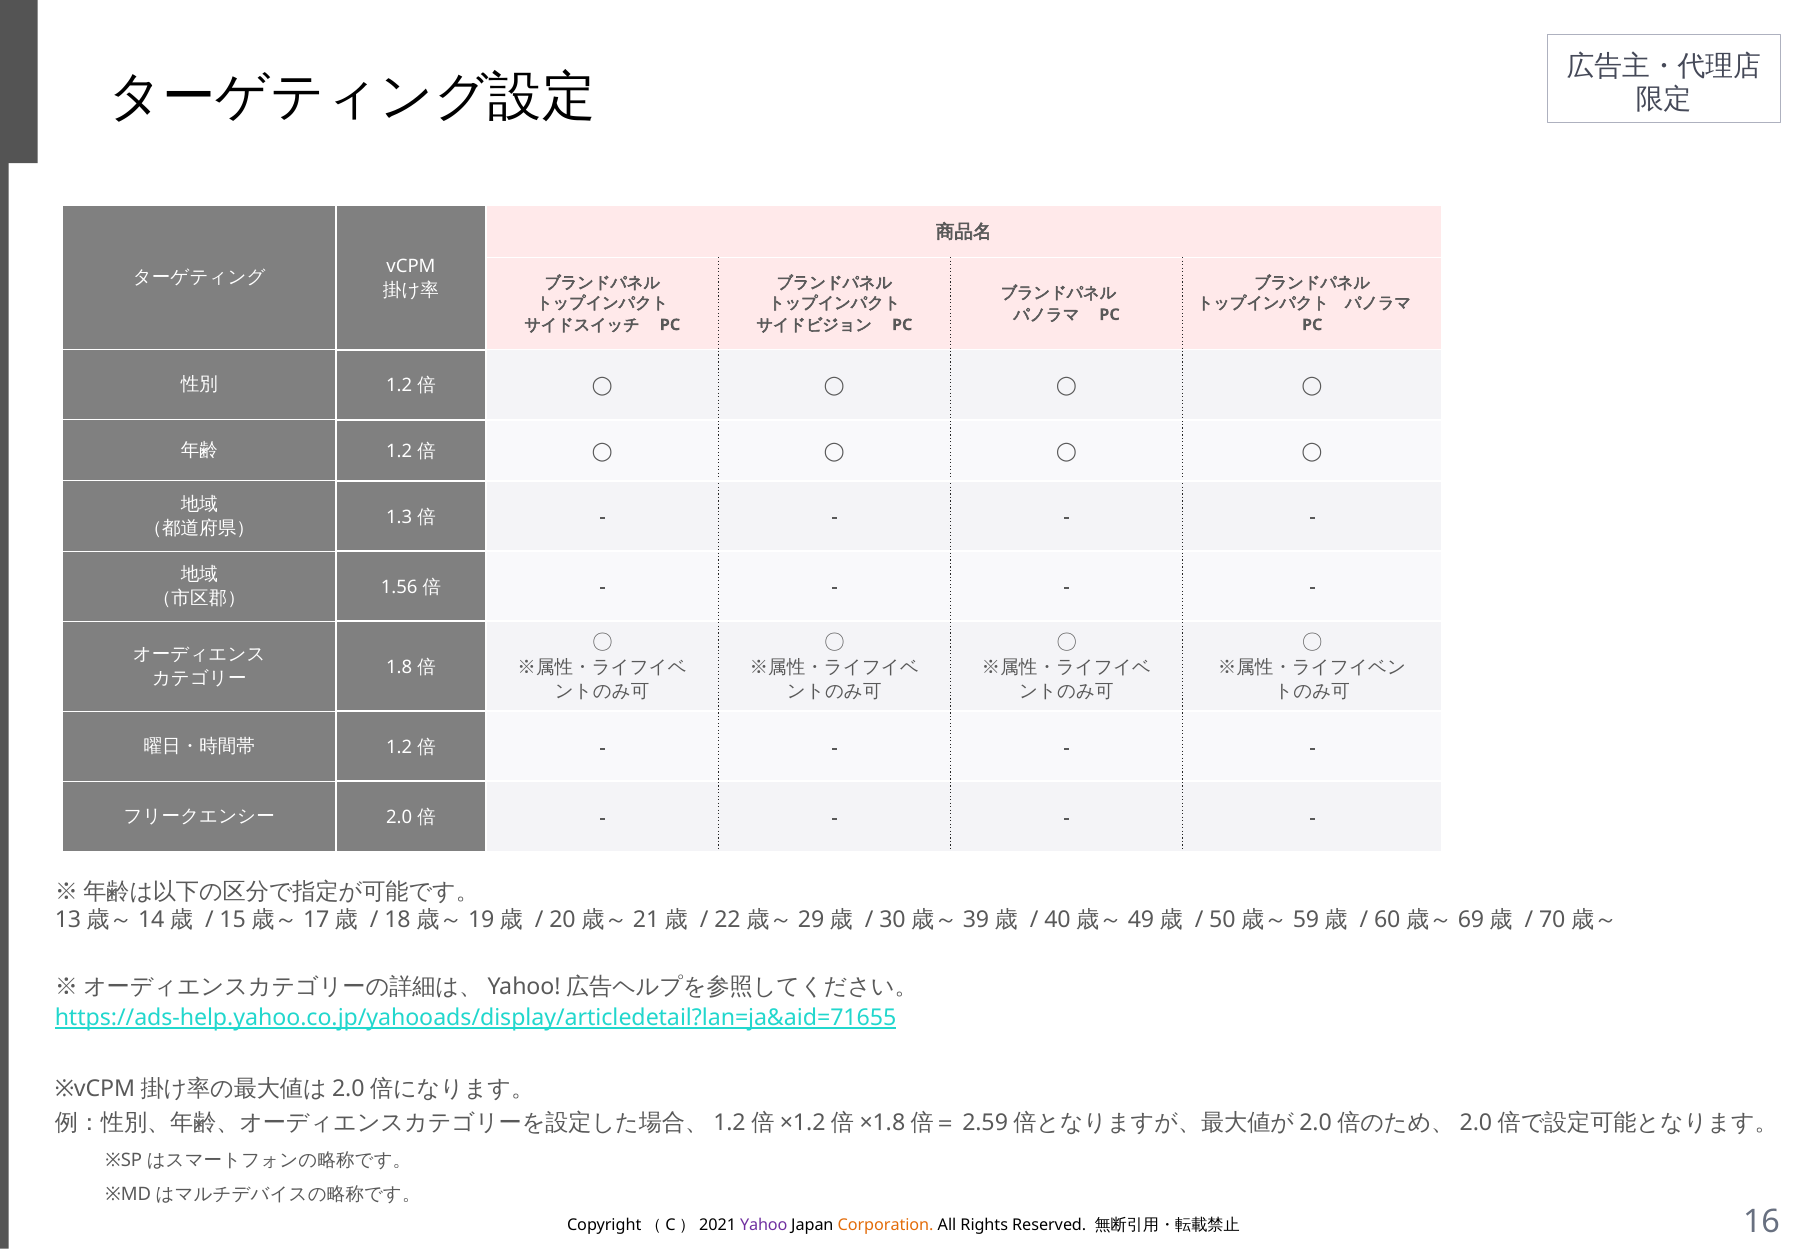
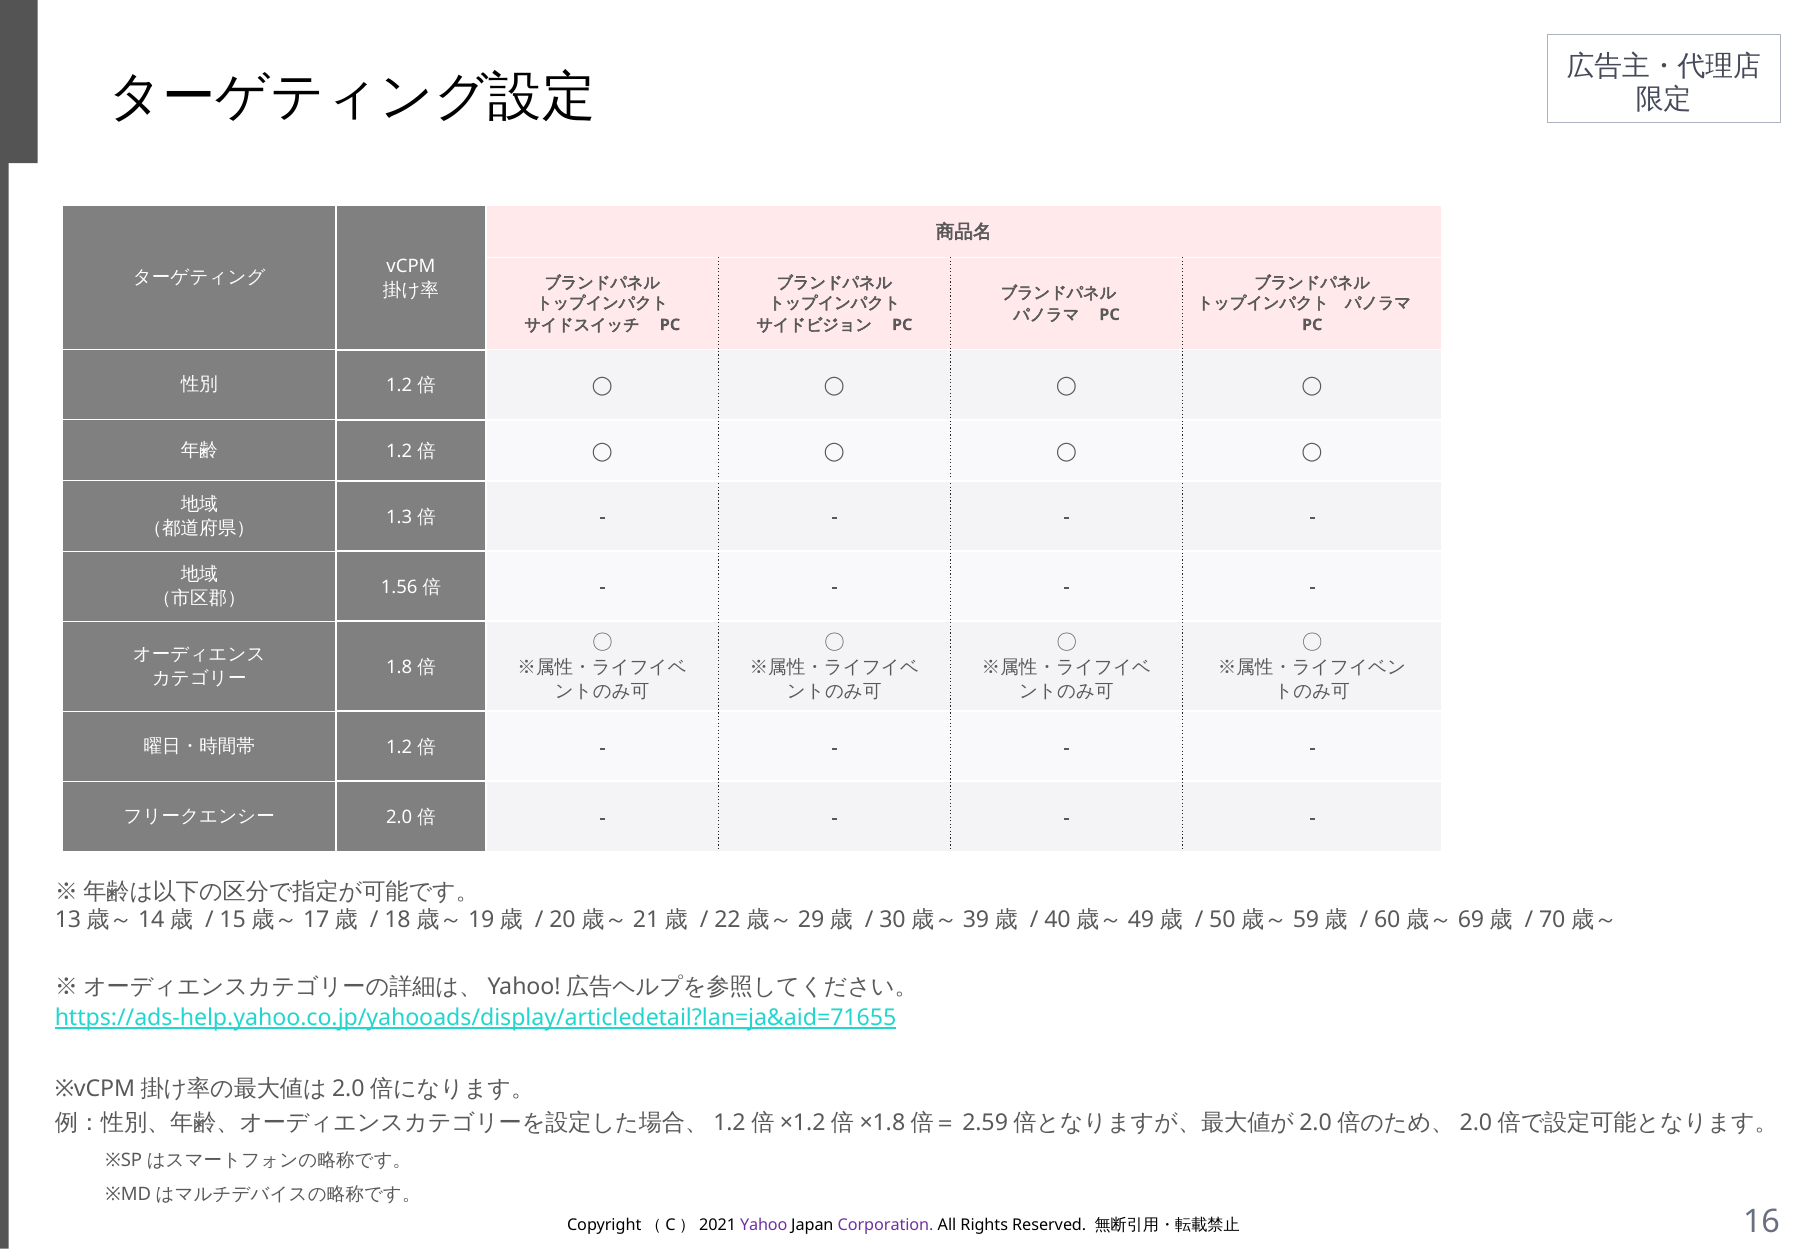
Corporation colour: orange -> purple
